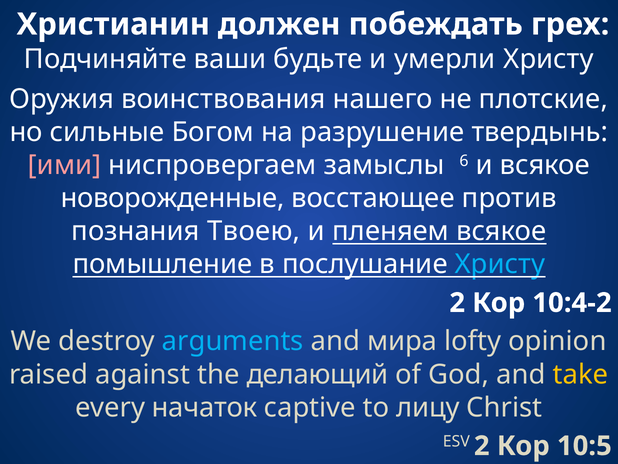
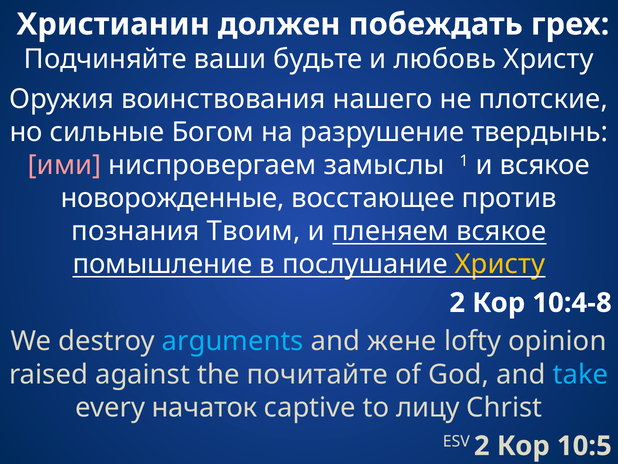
умерли: умерли -> любовь
6: 6 -> 1
Твоею: Твоею -> Твоим
Христу at (500, 264) colour: light blue -> yellow
10:4-2: 10:4-2 -> 10:4-8
мира: мира -> жене
делающий: делающий -> почитайте
take colour: yellow -> light blue
